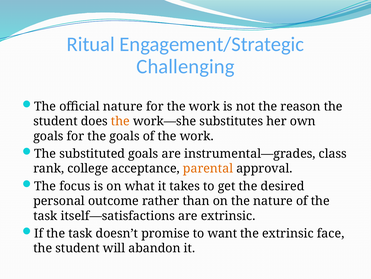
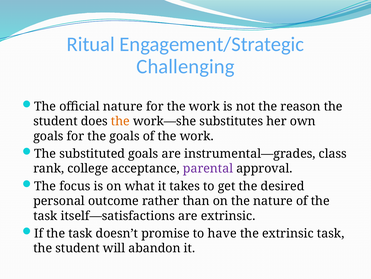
parental colour: orange -> purple
want: want -> have
extrinsic face: face -> task
